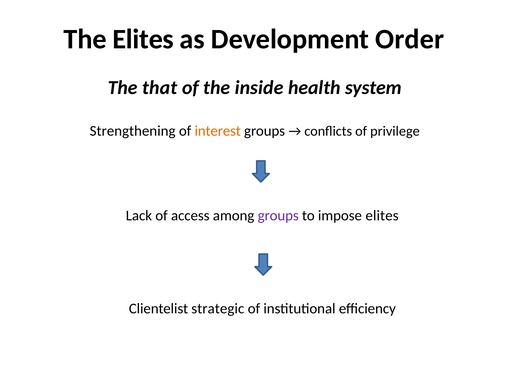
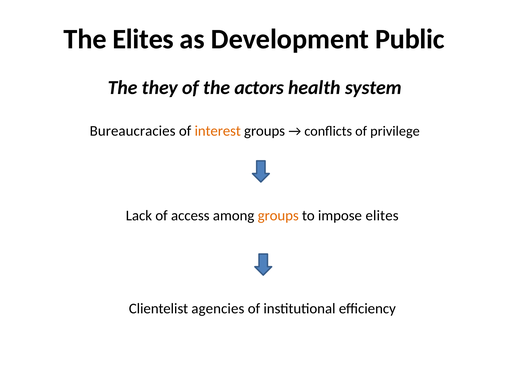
Order: Order -> Public
that: that -> they
inside: inside -> actors
Strengthening: Strengthening -> Bureaucracies
groups at (278, 216) colour: purple -> orange
strategic: strategic -> agencies
